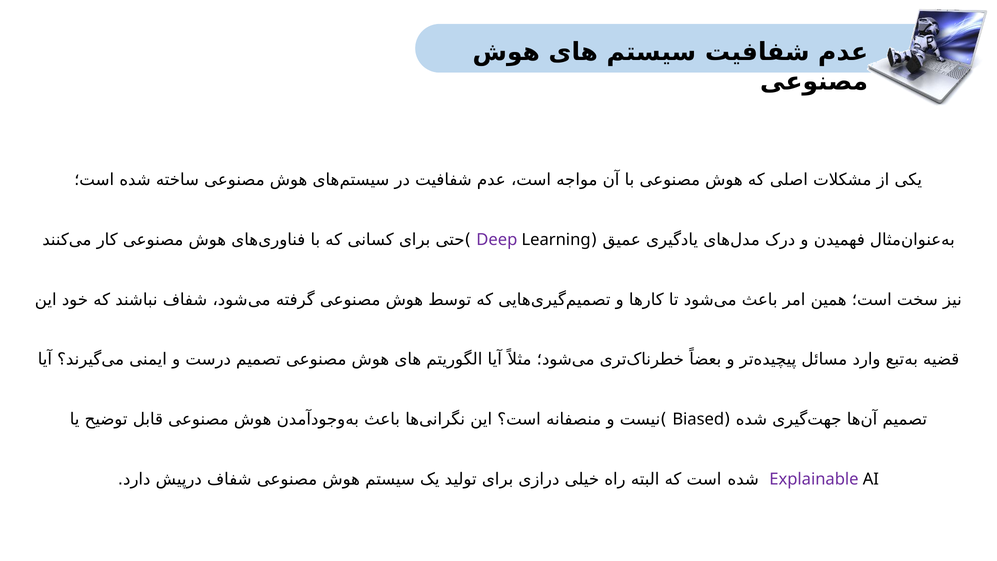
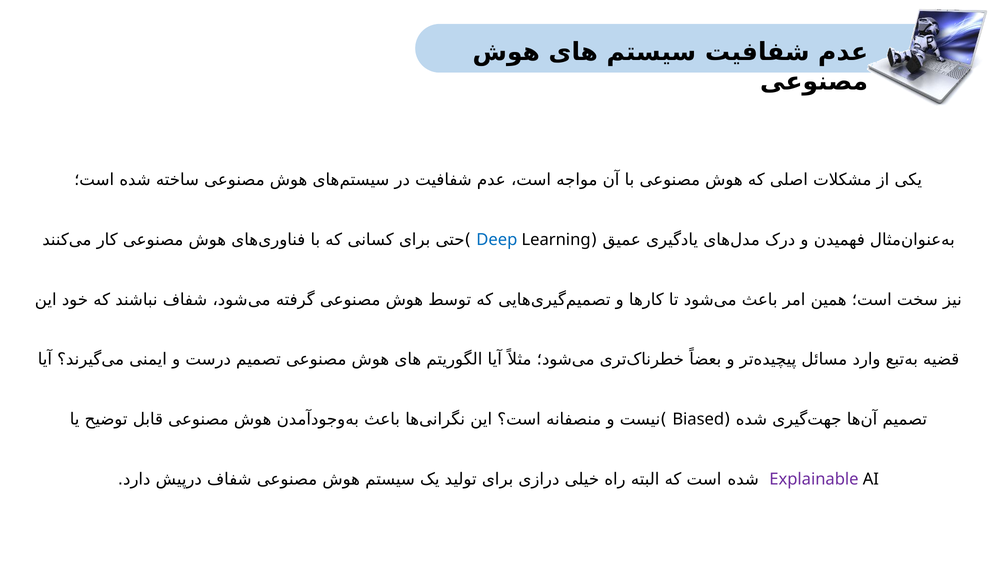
Deep colour: purple -> blue
